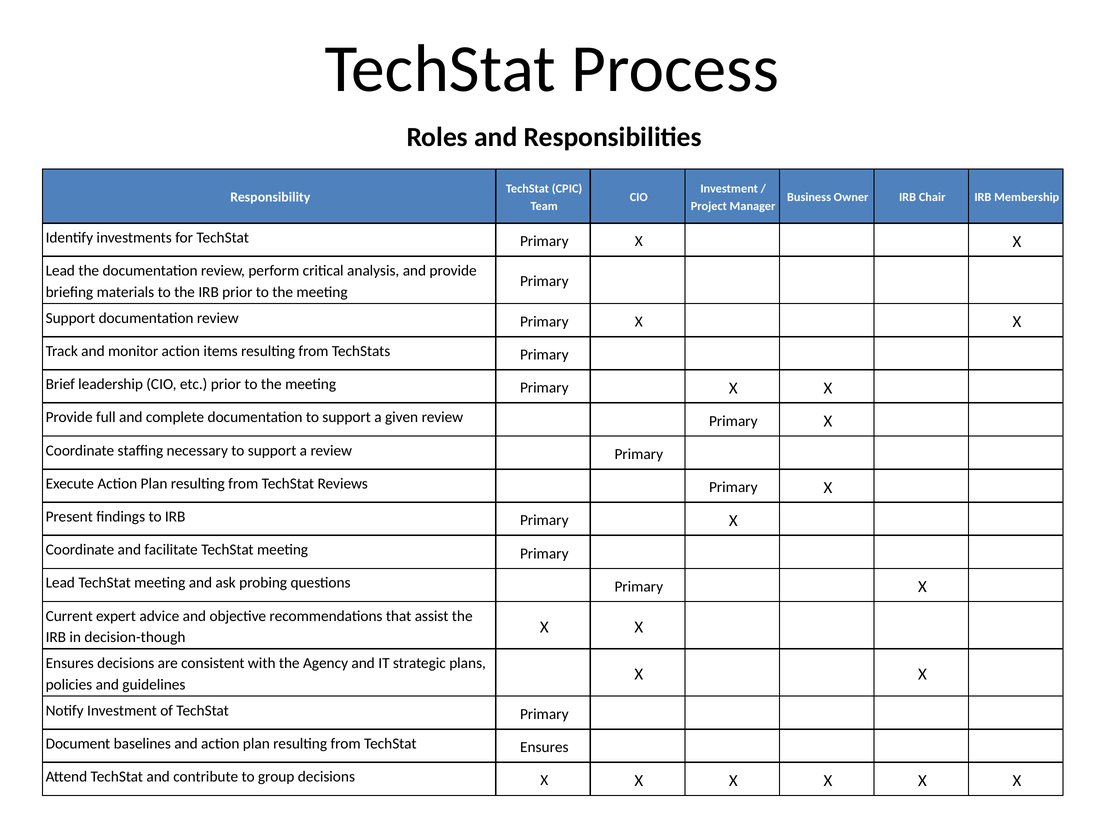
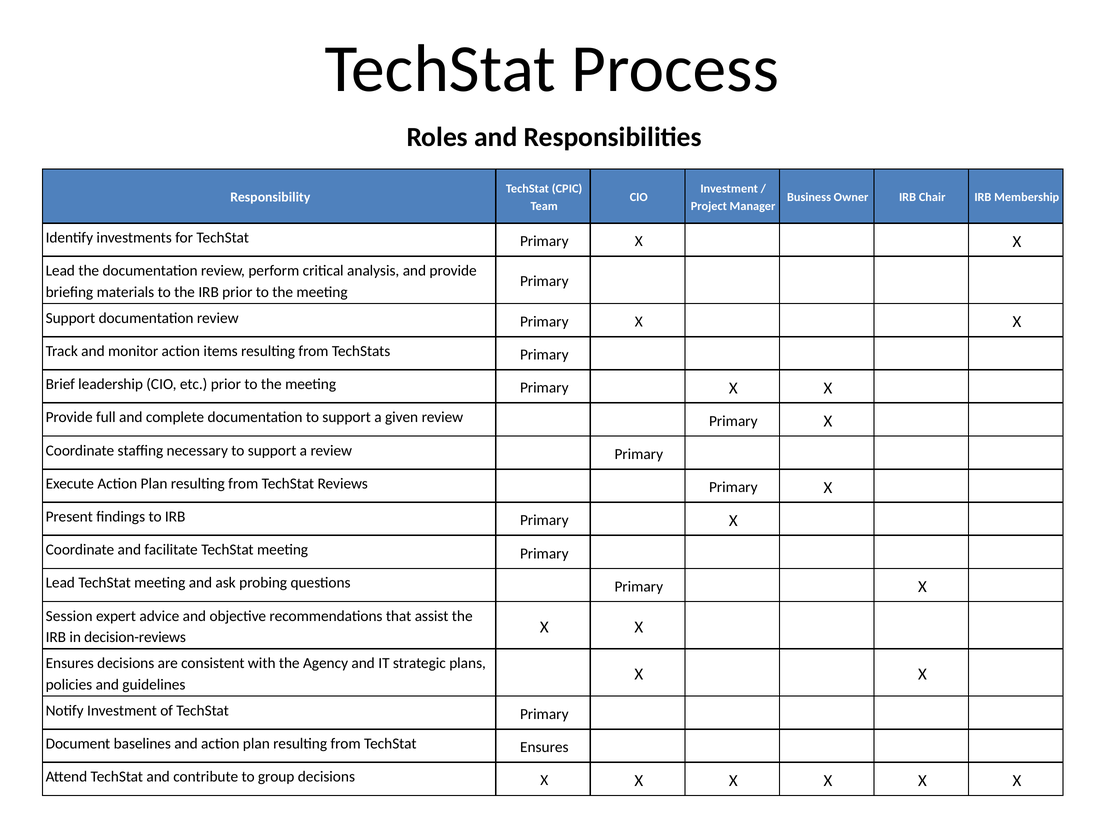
Current: Current -> Session
decision-though: decision-though -> decision-reviews
